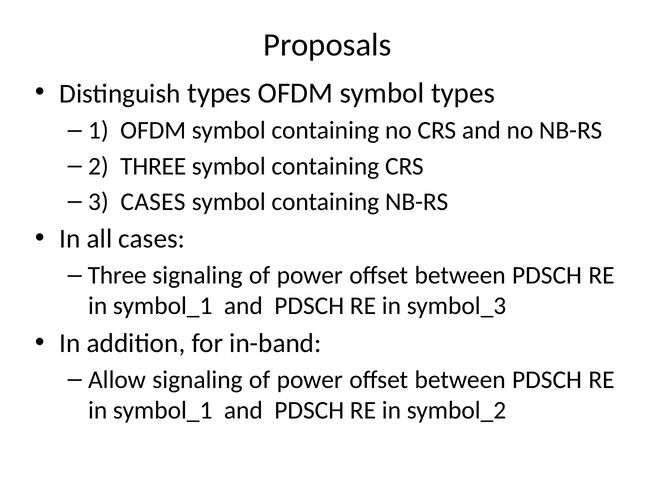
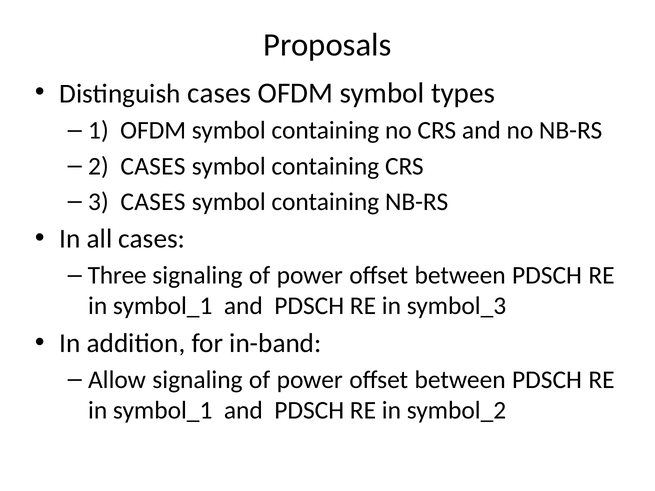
Distinguish types: types -> cases
2 THREE: THREE -> CASES
